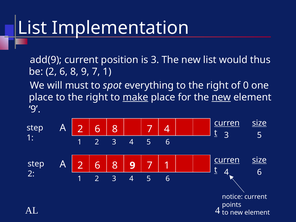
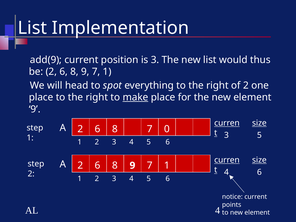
must: must -> head
of 0: 0 -> 2
new at (221, 97) underline: present -> none
7 4: 4 -> 0
